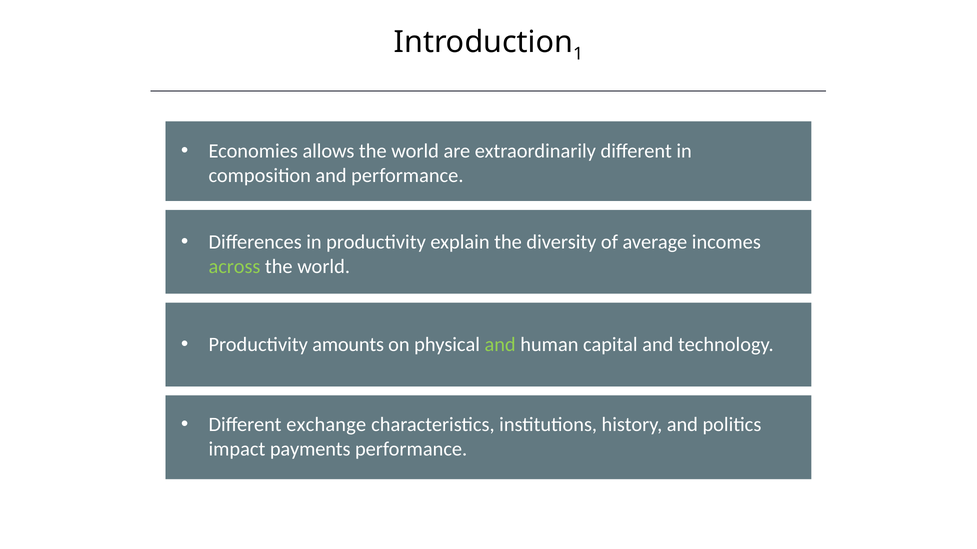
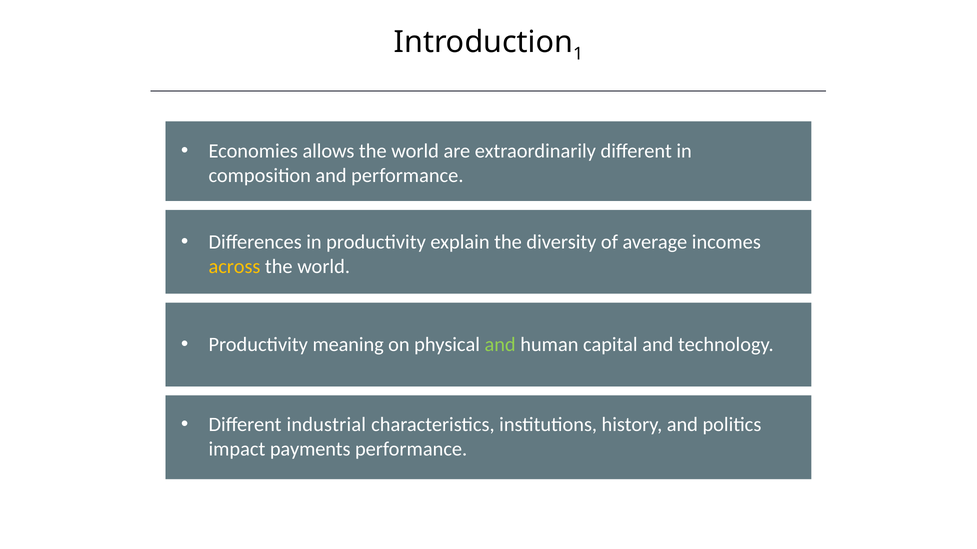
across colour: light green -> yellow
amounts: amounts -> meaning
exchange: exchange -> industrial
